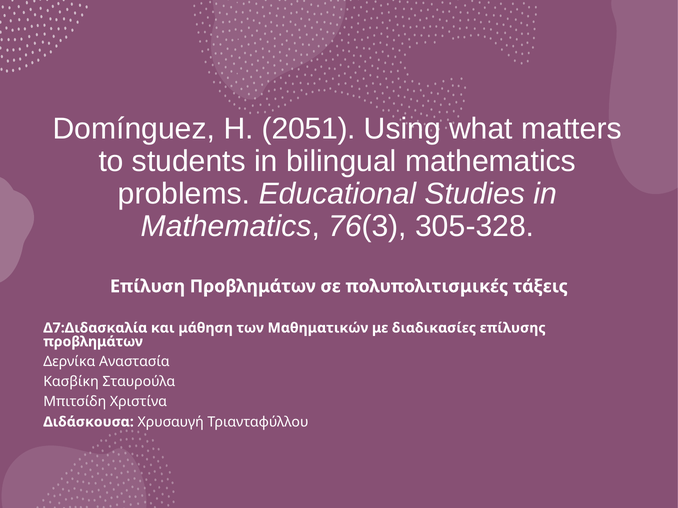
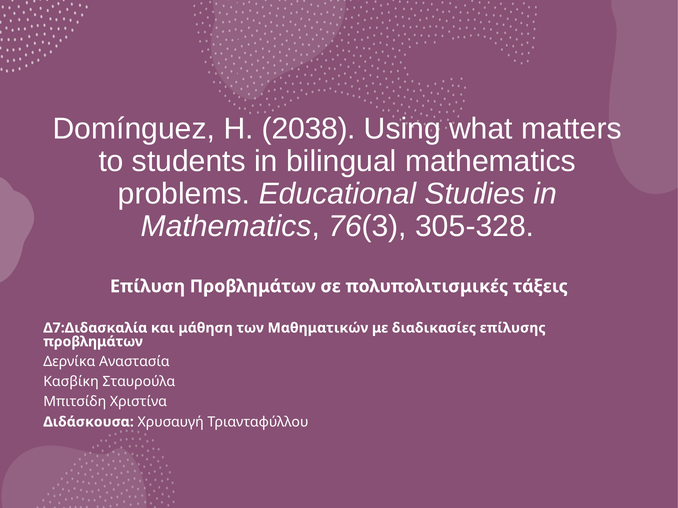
2051: 2051 -> 2038
